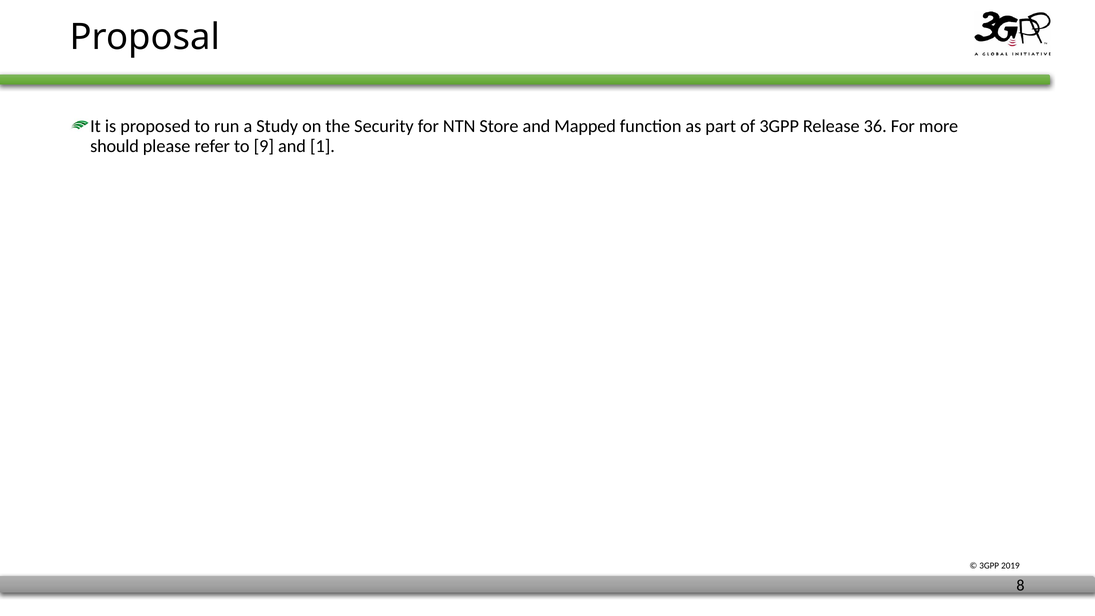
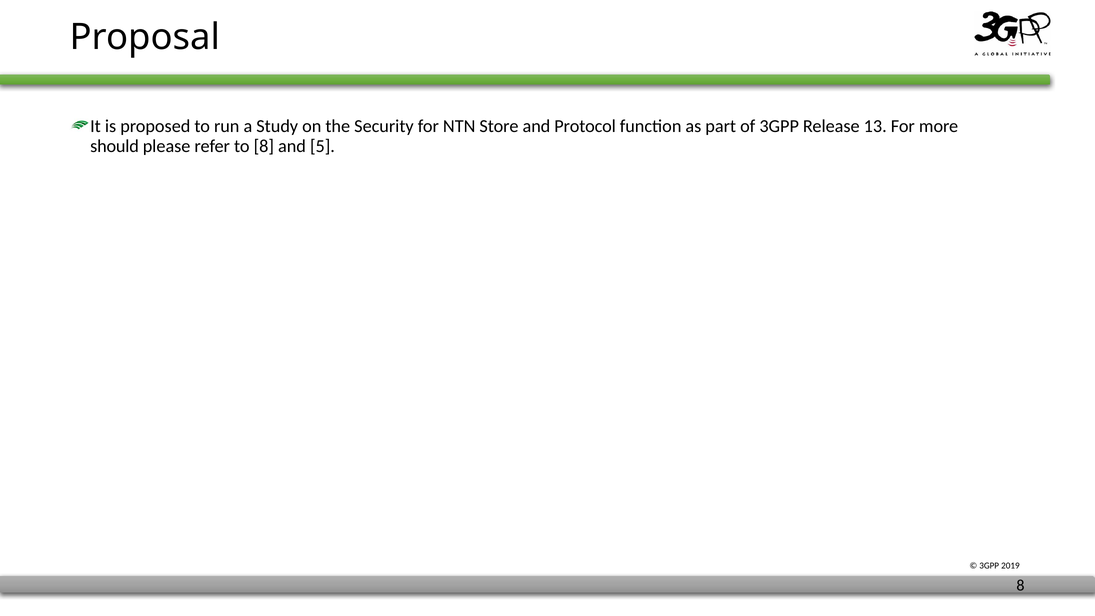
Mapped: Mapped -> Protocol
36: 36 -> 13
to 9: 9 -> 8
1: 1 -> 5
